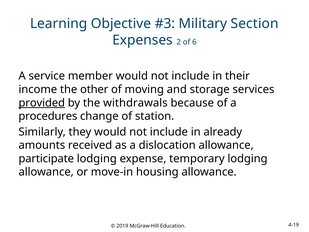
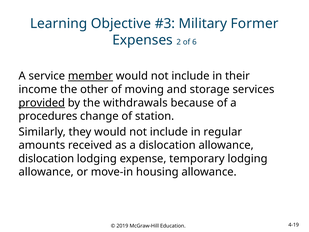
Section: Section -> Former
member underline: none -> present
already: already -> regular
participate at (46, 158): participate -> dislocation
